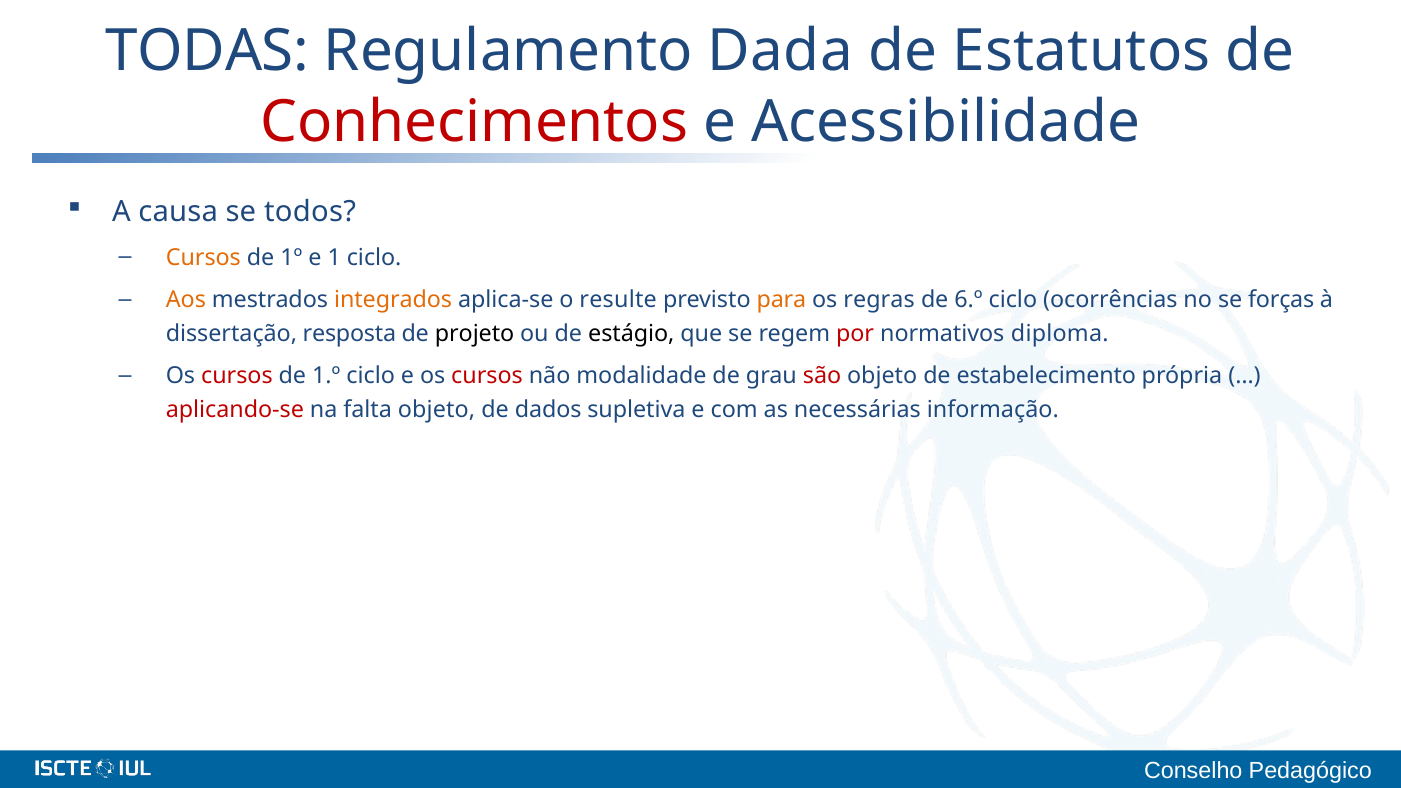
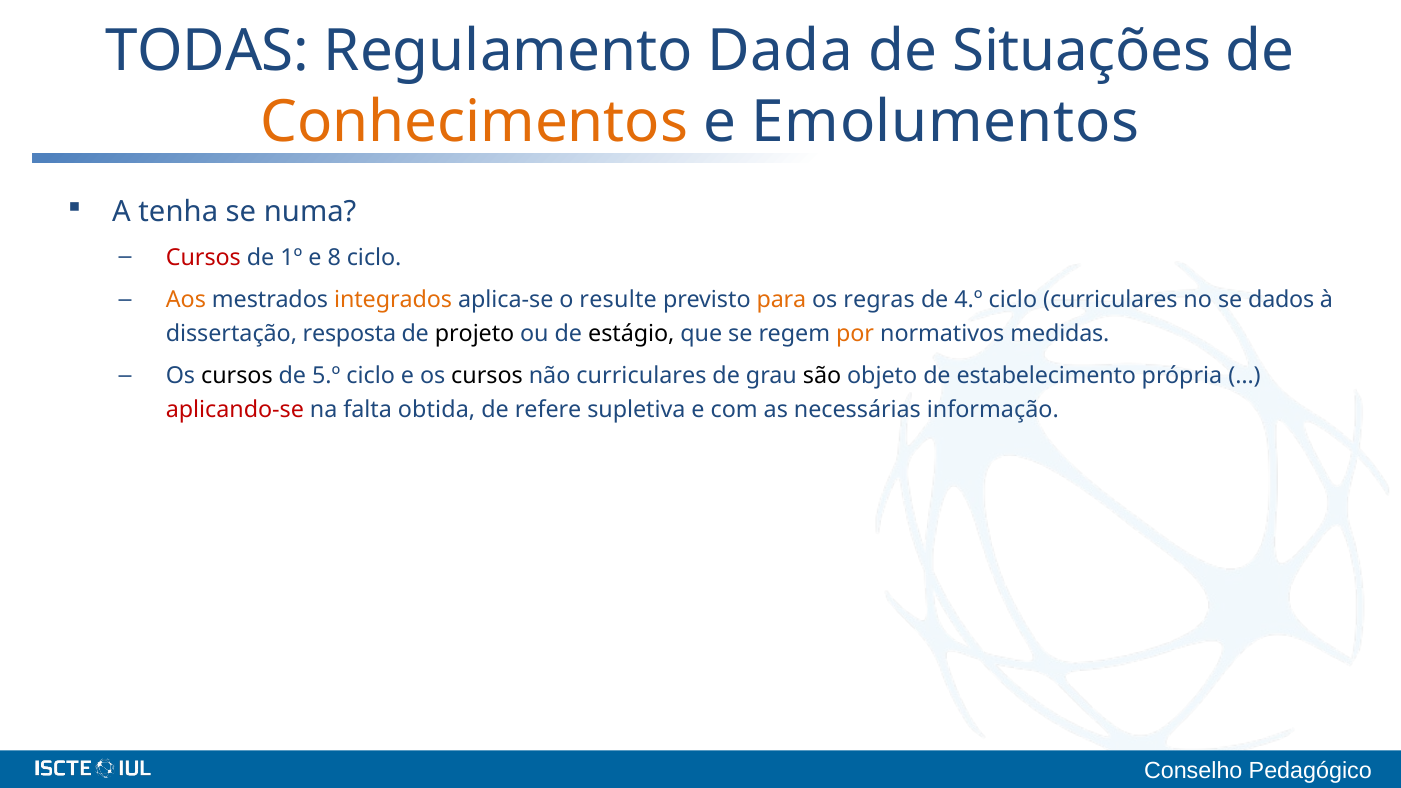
Estatutos: Estatutos -> Situações
Conhecimentos colour: red -> orange
Acessibilidade: Acessibilidade -> Emolumentos
causa: causa -> tenha
todos: todos -> numa
Cursos at (203, 258) colour: orange -> red
1: 1 -> 8
6.º: 6.º -> 4.º
ciclo ocorrências: ocorrências -> curriculares
forças: forças -> dados
por colour: red -> orange
diploma: diploma -> medidas
cursos at (237, 376) colour: red -> black
1.º: 1.º -> 5.º
cursos at (487, 376) colour: red -> black
não modalidade: modalidade -> curriculares
são colour: red -> black
falta objeto: objeto -> obtida
dados: dados -> refere
